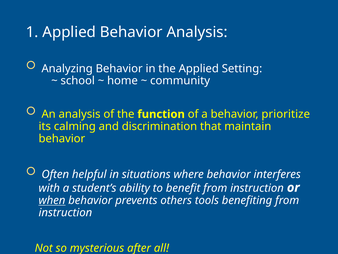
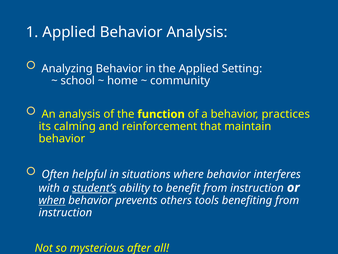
prioritize: prioritize -> practices
discrimination: discrimination -> reinforcement
student’s underline: none -> present
